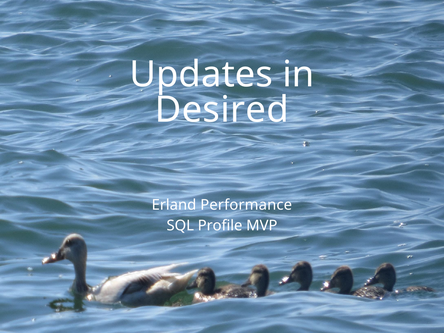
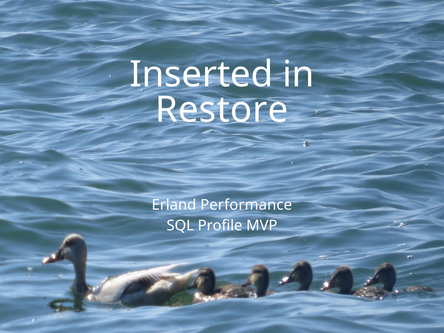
Updates: Updates -> Inserted
Desired: Desired -> Restore
